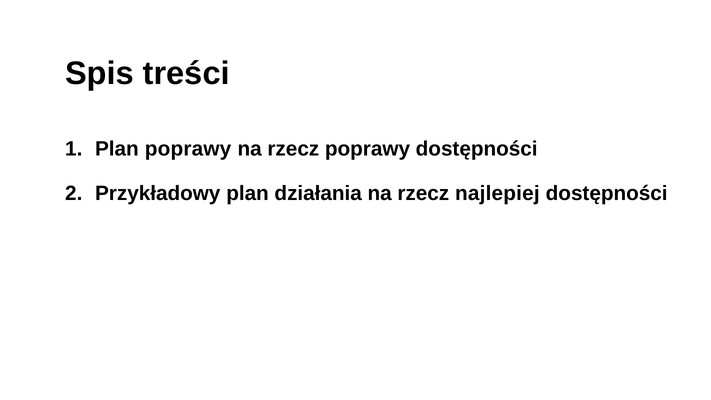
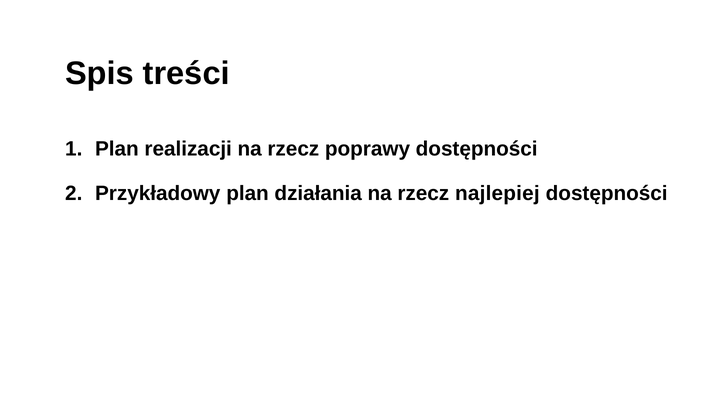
Plan poprawy: poprawy -> realizacji
